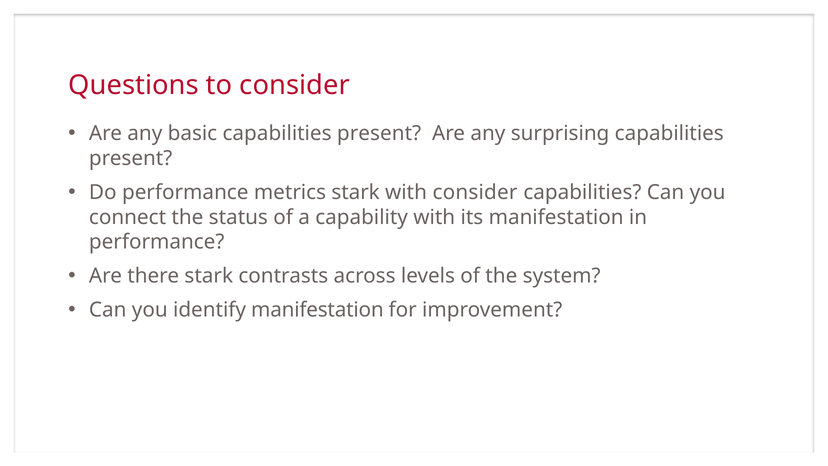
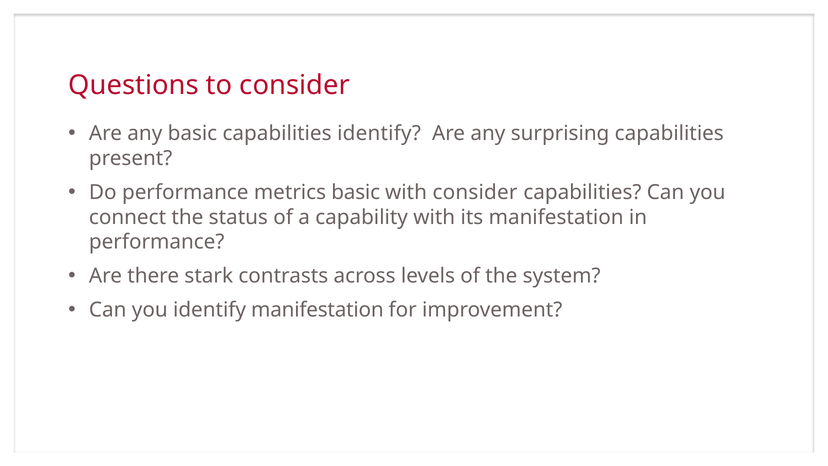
basic capabilities present: present -> identify
metrics stark: stark -> basic
